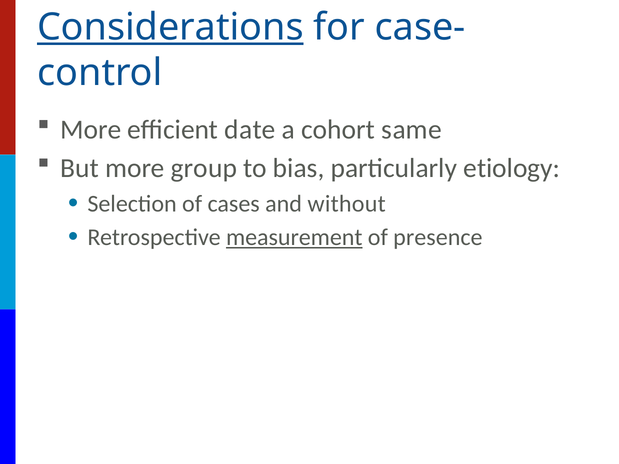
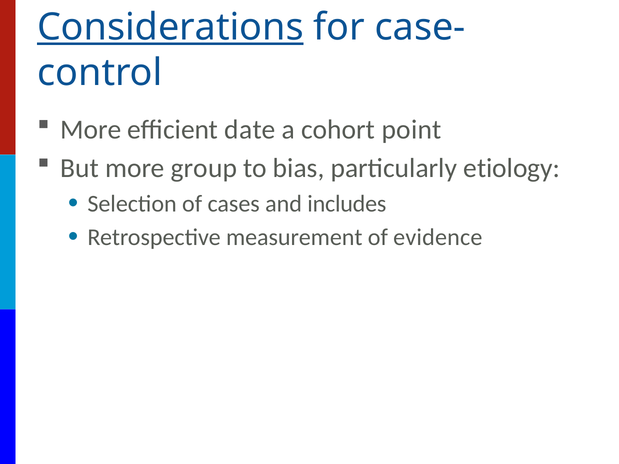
same: same -> point
without: without -> includes
measurement underline: present -> none
presence: presence -> evidence
